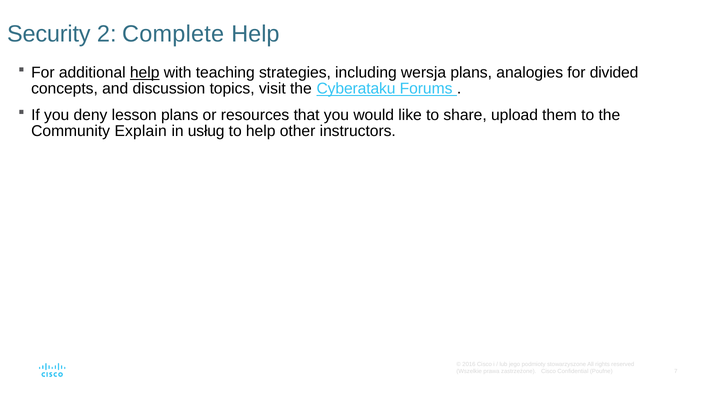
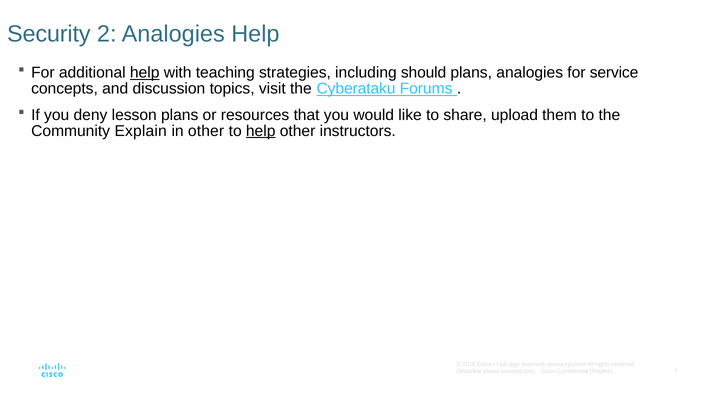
2 Complete: Complete -> Analogies
wersja: wersja -> should
divided: divided -> service
in usług: usług -> other
help at (261, 131) underline: none -> present
